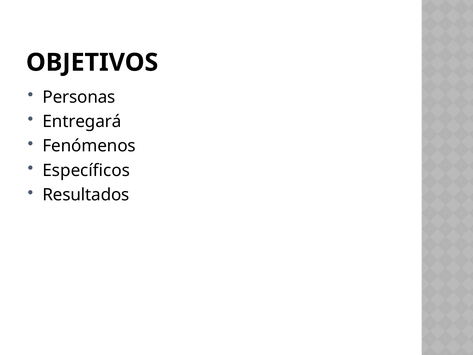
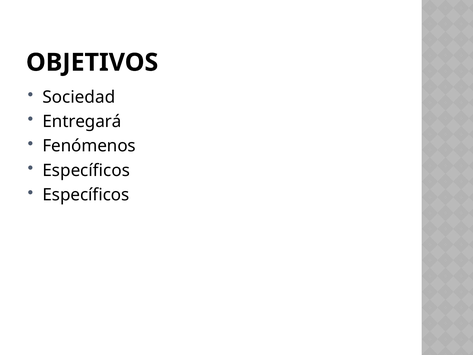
Personas: Personas -> Sociedad
Resultados at (86, 195): Resultados -> Específicos
